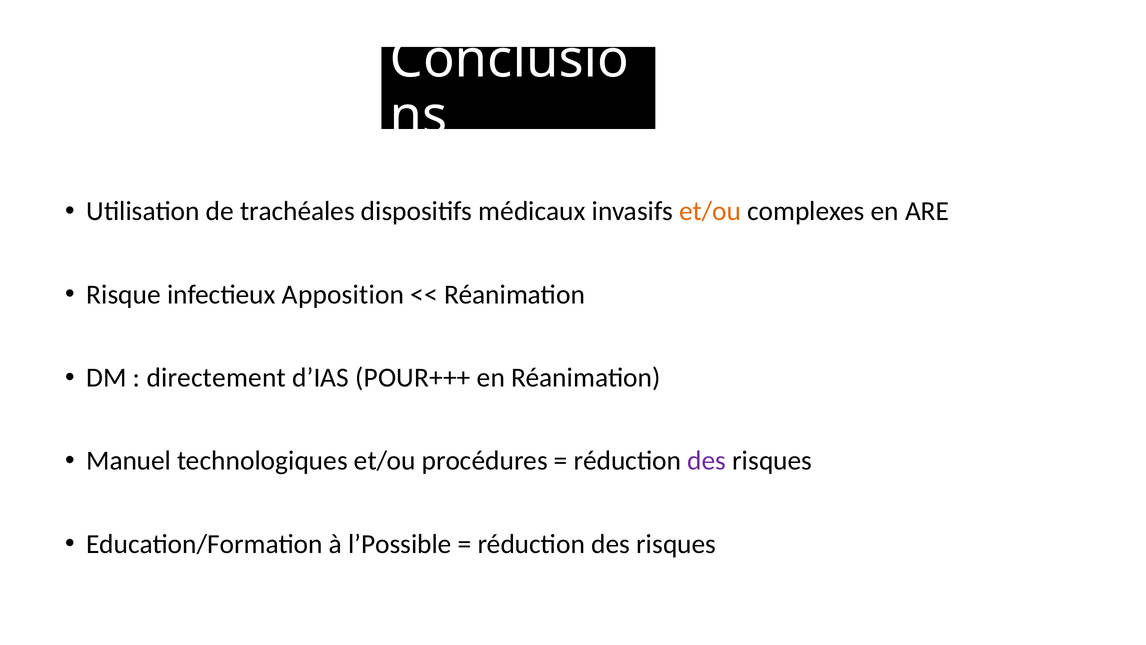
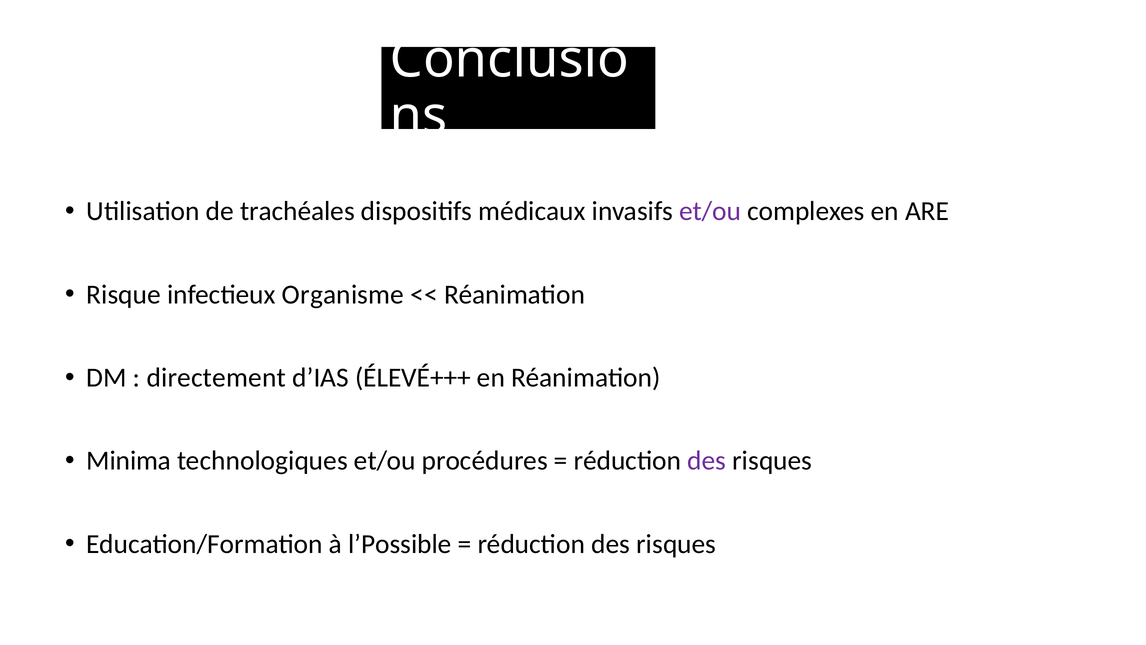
et/ou at (710, 211) colour: orange -> purple
Apposition: Apposition -> Organisme
POUR+++: POUR+++ -> ÉLEVÉ+++
Manuel: Manuel -> Minima
